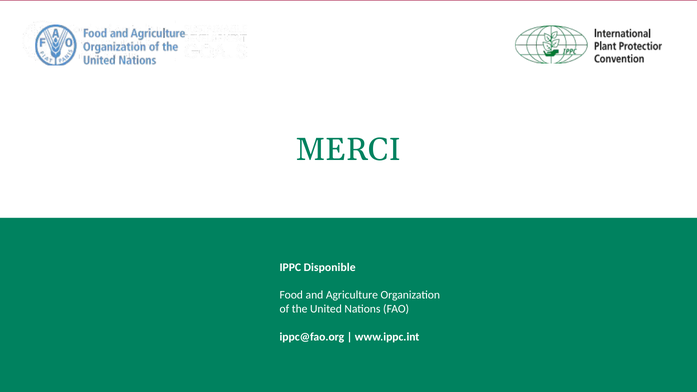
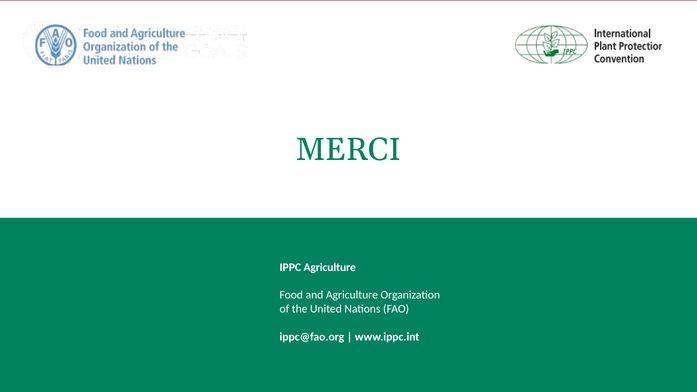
IPPC Disponible: Disponible -> Agriculture
